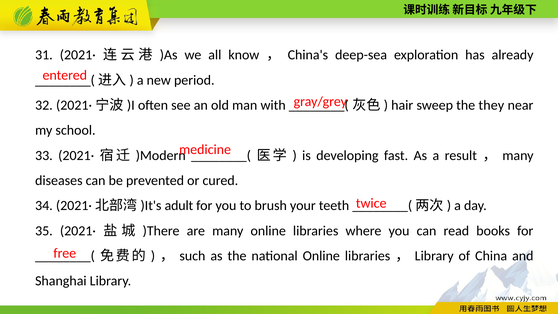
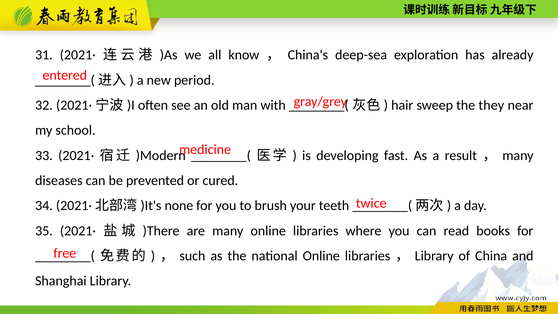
adult: adult -> none
